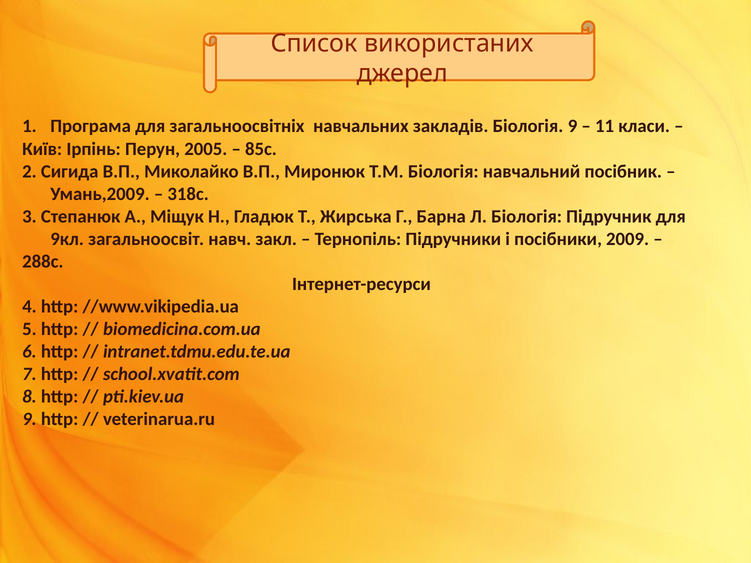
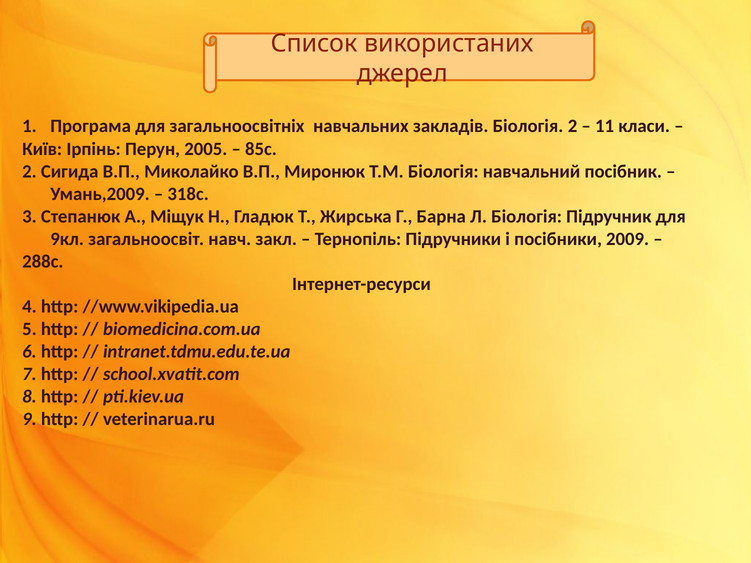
Біологія 9: 9 -> 2
